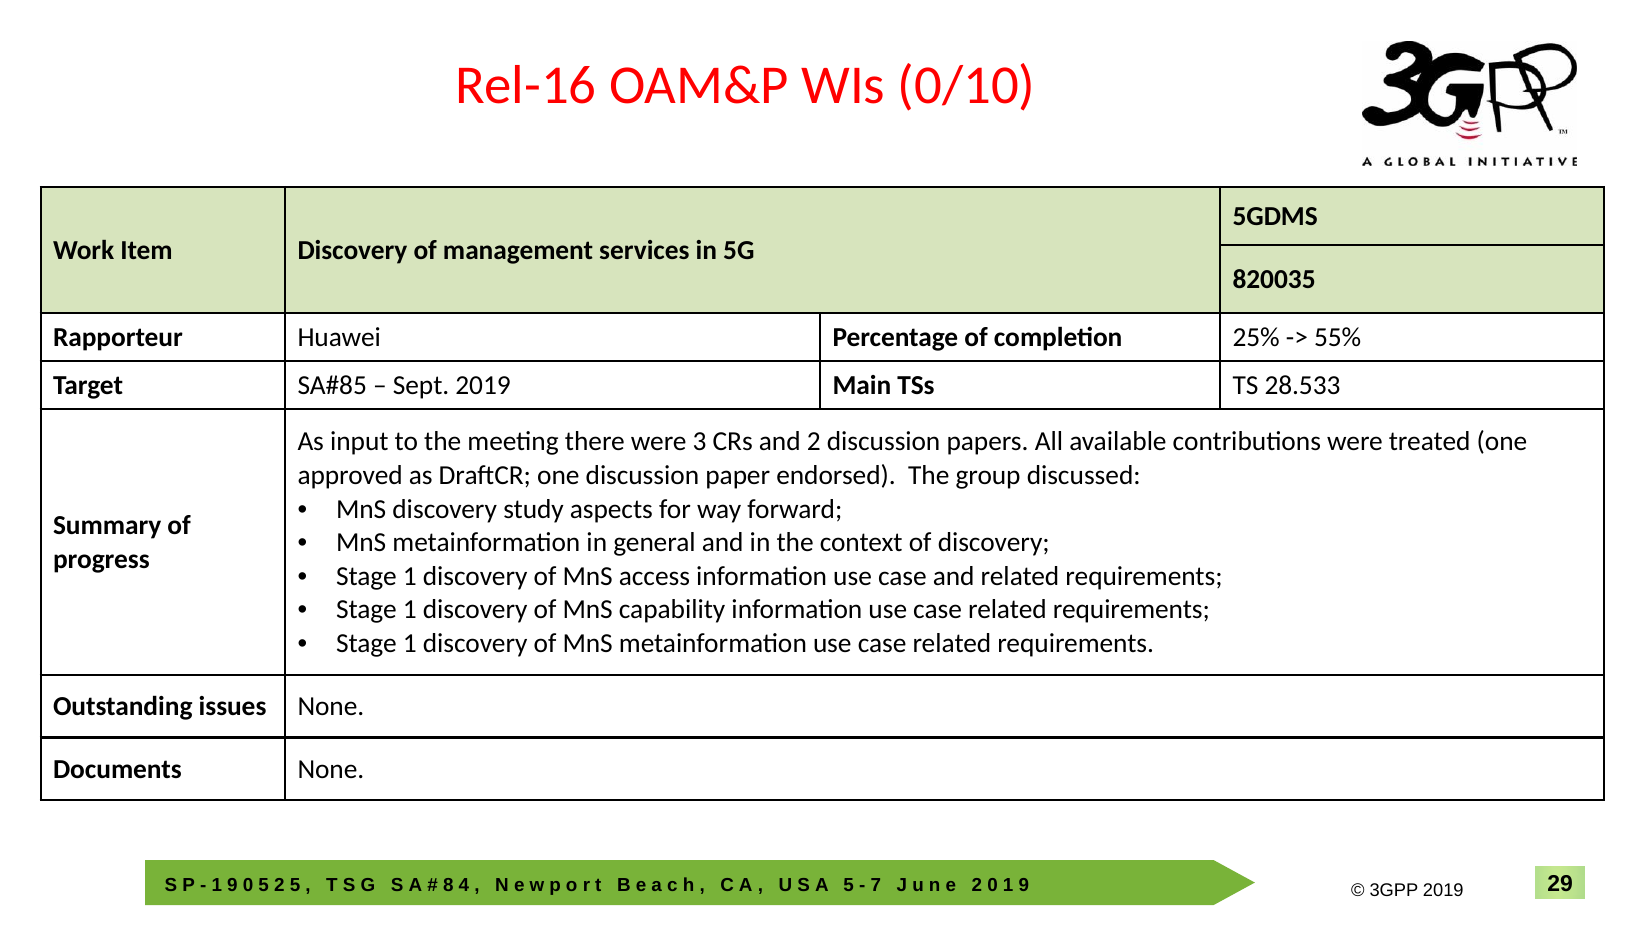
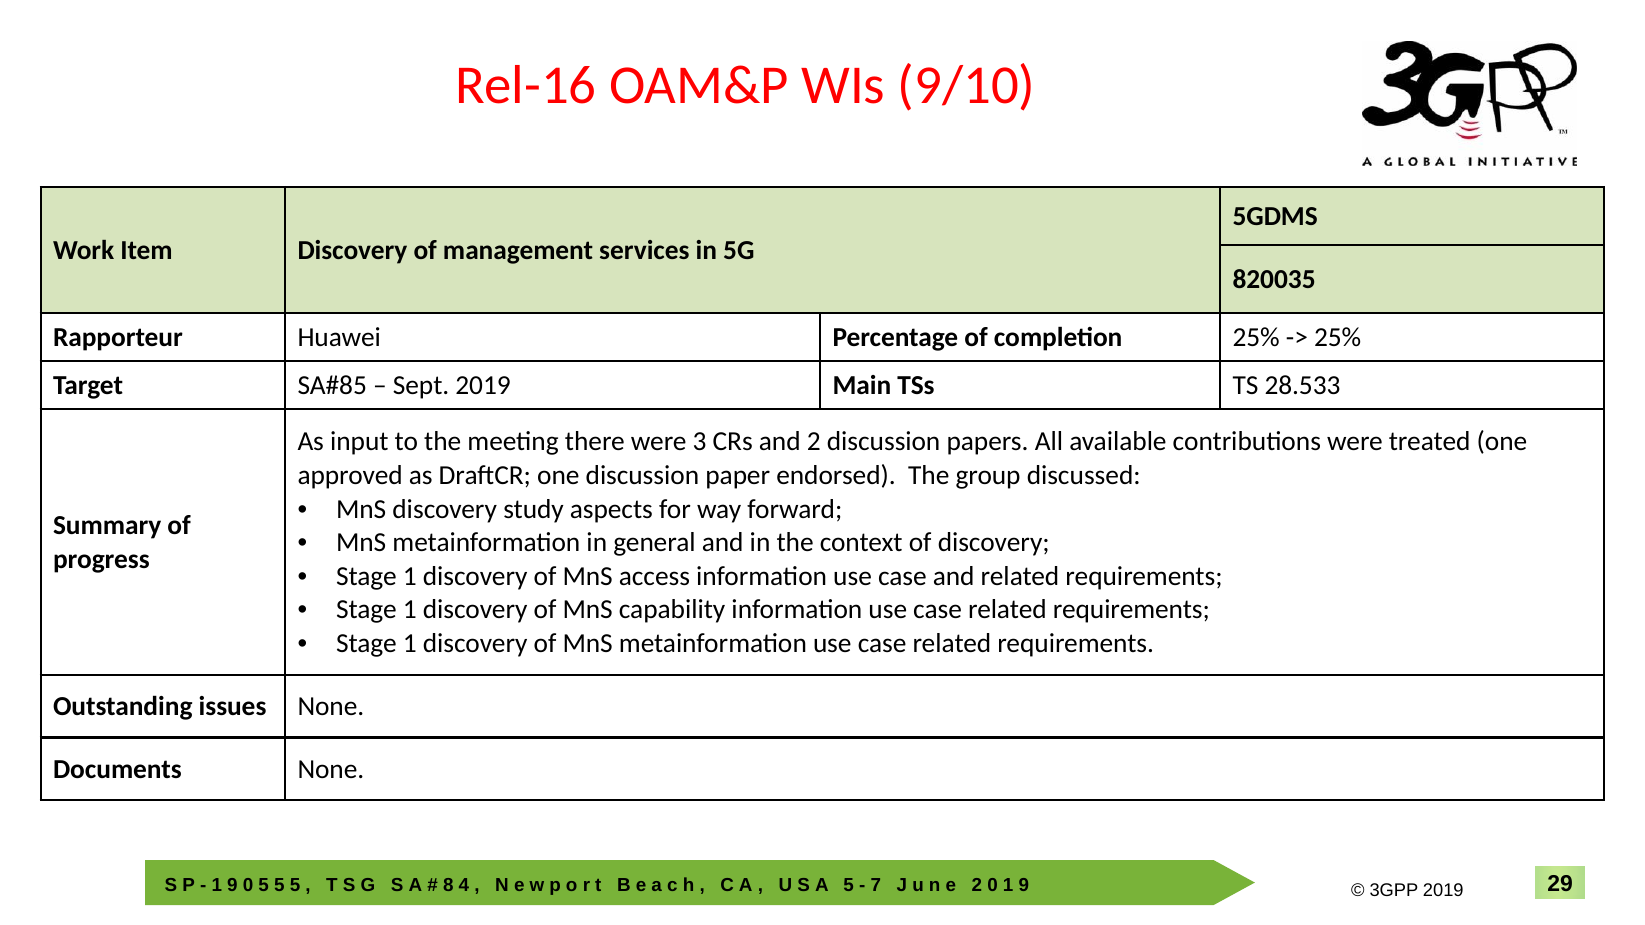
0/10: 0/10 -> 9/10
55% at (1338, 338): 55% -> 25%
2 at (279, 885): 2 -> 5
